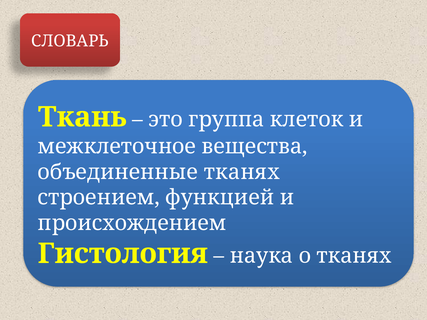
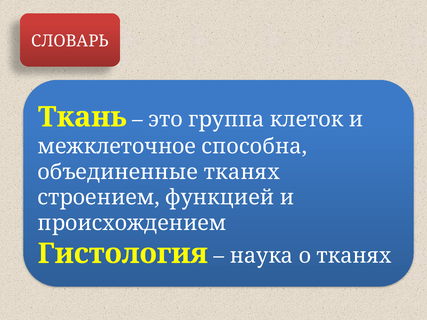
вещества: вещества -> способна
